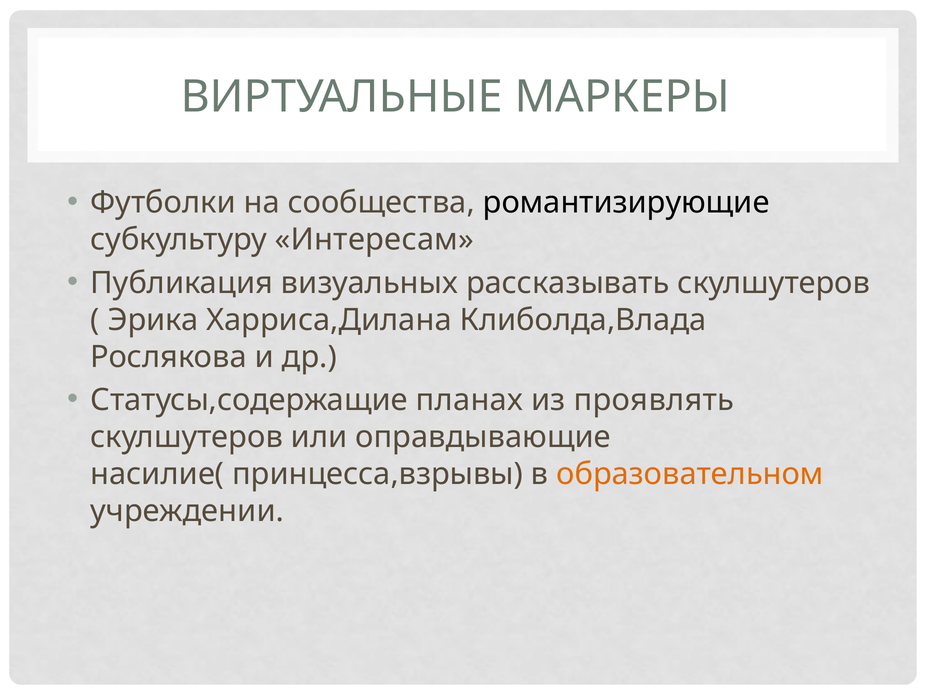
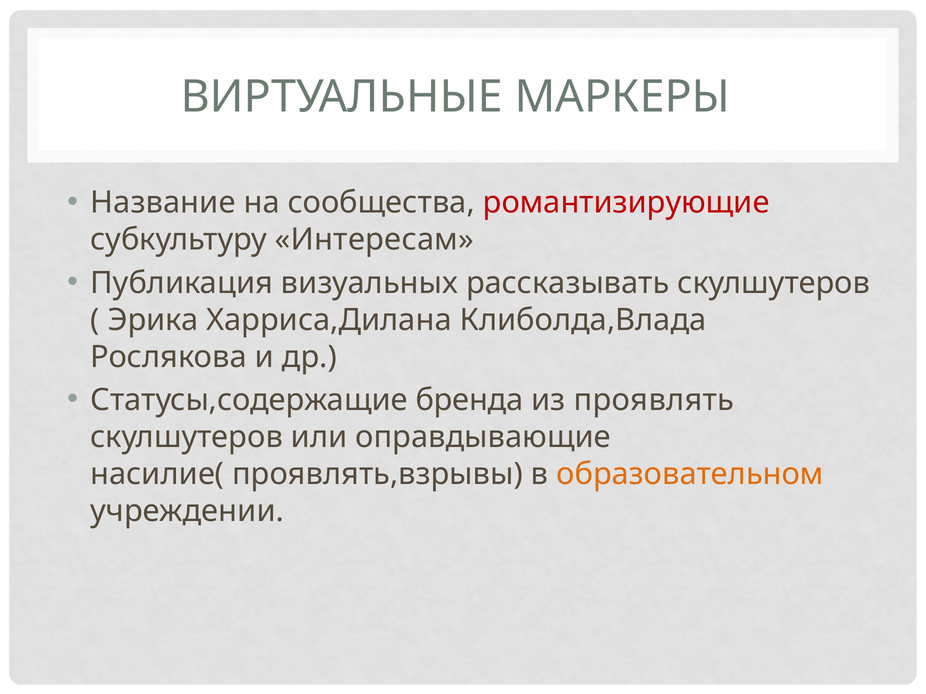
Футболки: Футболки -> Название
романтизирующие colour: black -> red
планах: планах -> бренда
принцесса,взрывы: принцесса,взрывы -> проявлять,взрывы
